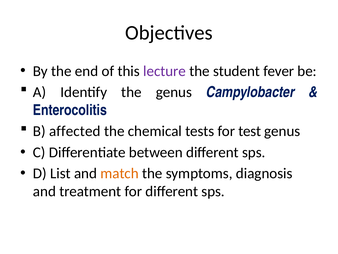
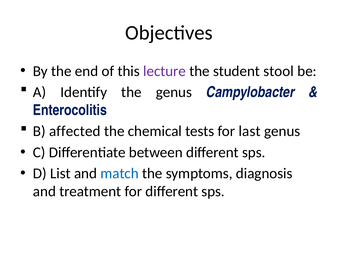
fever: fever -> stool
test: test -> last
match colour: orange -> blue
